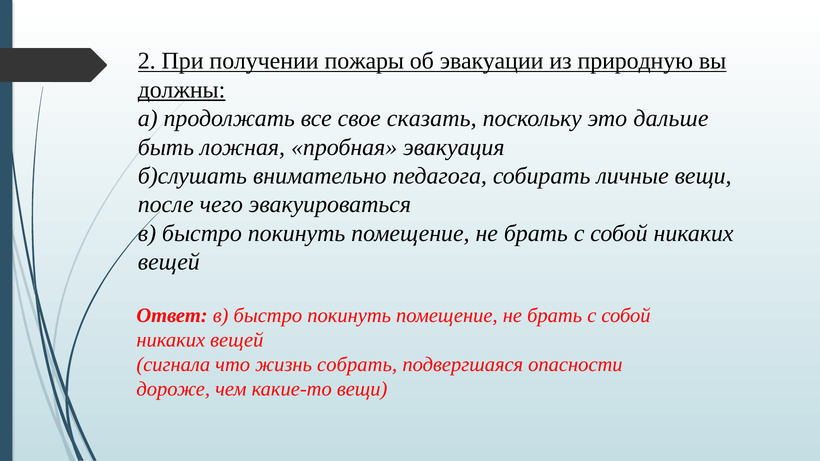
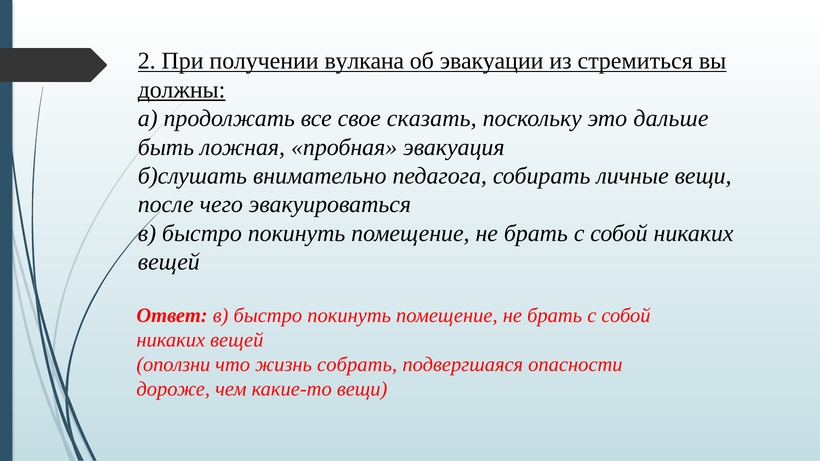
пожары: пожары -> вулкана
природную: природную -> стремиться
сигнала: сигнала -> оползни
